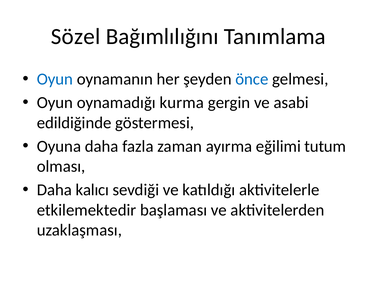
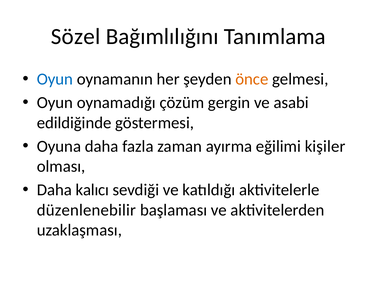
önce colour: blue -> orange
kurma: kurma -> çözüm
tutum: tutum -> kişiler
etkilemektedir: etkilemektedir -> düzenlenebilir
